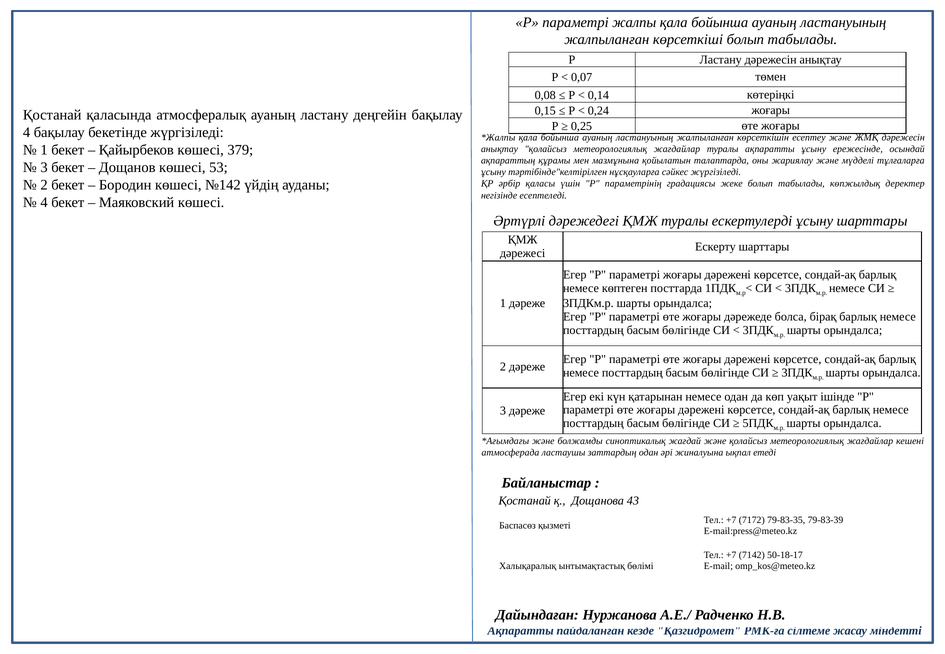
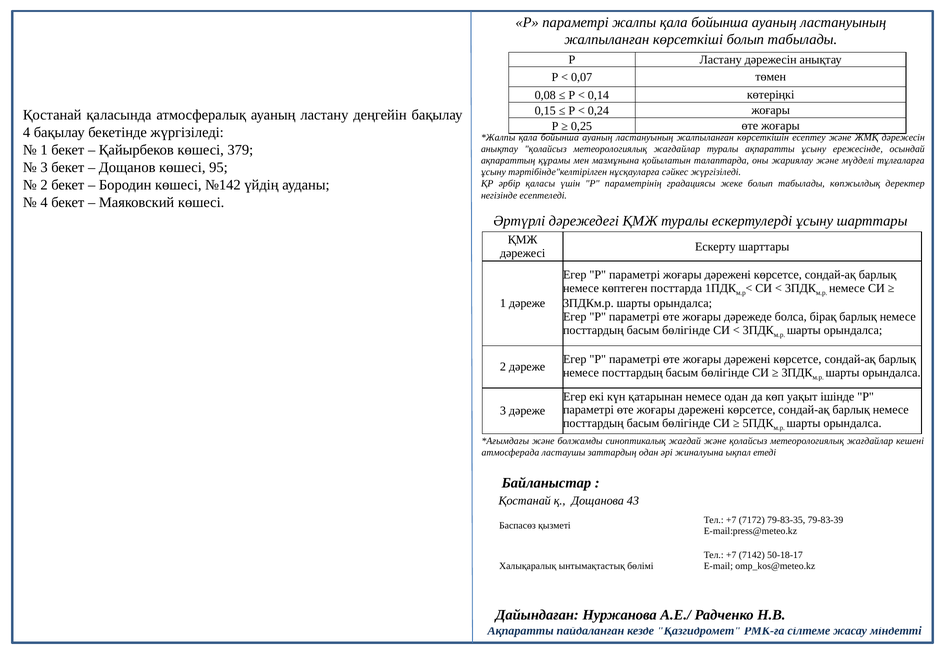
53: 53 -> 95
